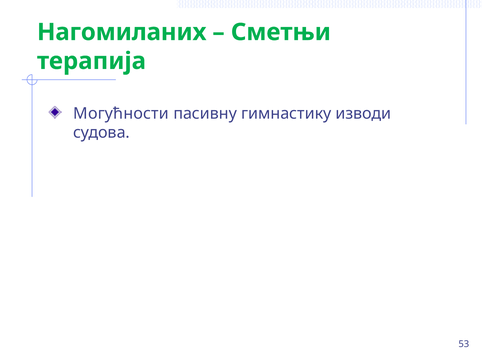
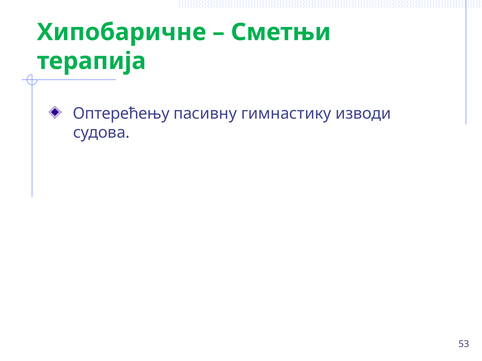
Нагомиланих: Нагомиланих -> Хипобаричне
Могућности: Могућности -> Оптерећењу
